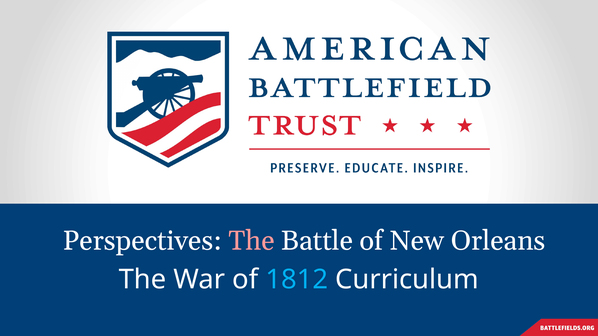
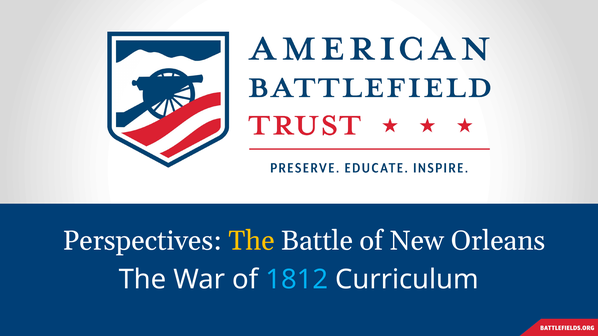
The at (252, 241) colour: pink -> yellow
